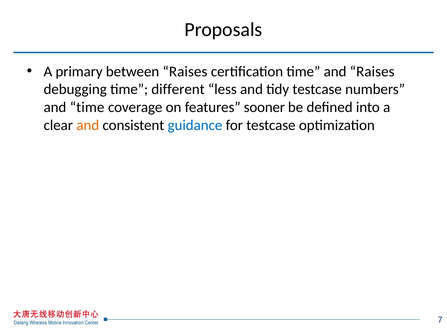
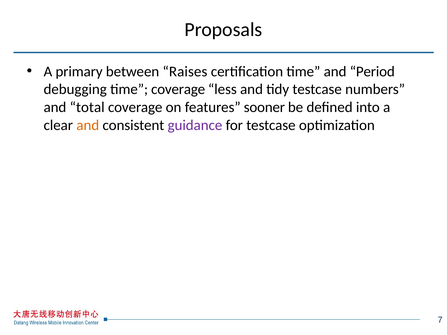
and Raises: Raises -> Period
time different: different -> coverage
and time: time -> total
guidance colour: blue -> purple
